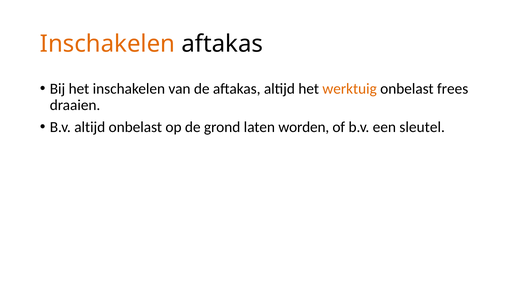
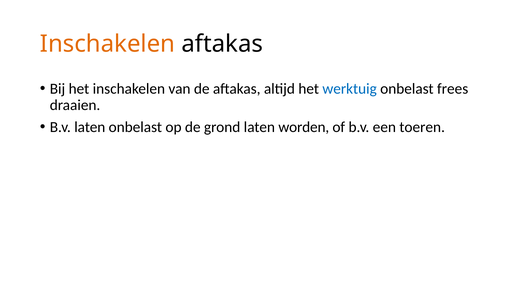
werktuig colour: orange -> blue
B.v altijd: altijd -> laten
sleutel: sleutel -> toeren
